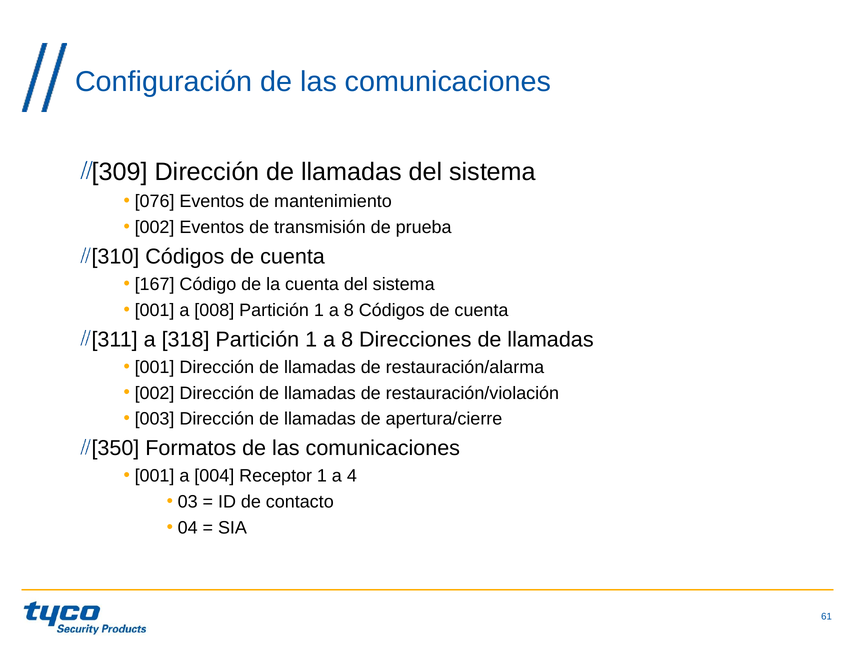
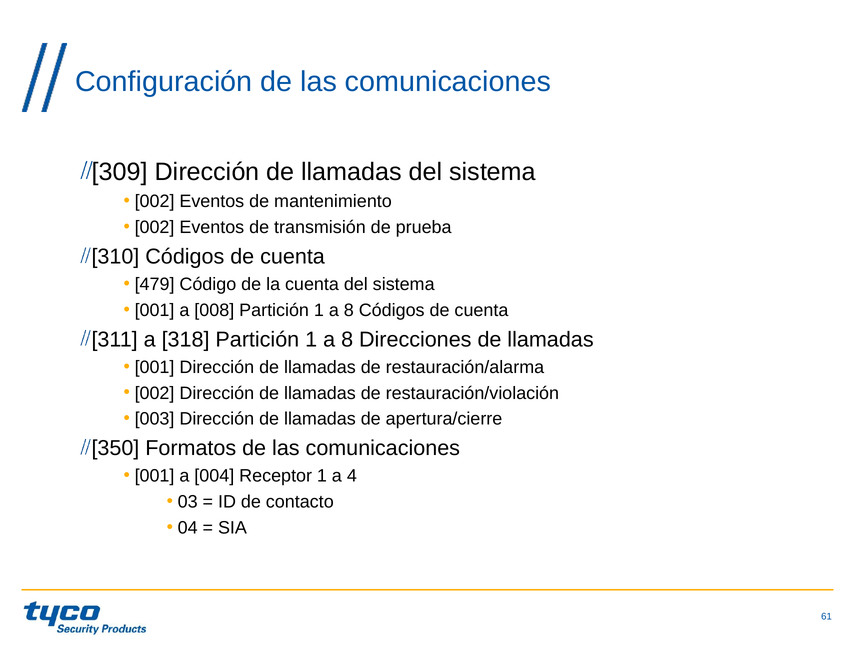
076 at (155, 202): 076 -> 002
167: 167 -> 479
